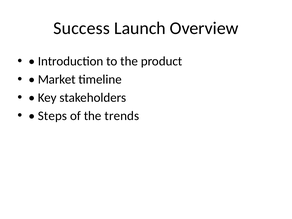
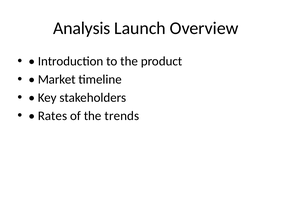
Success: Success -> Analysis
Steps: Steps -> Rates
